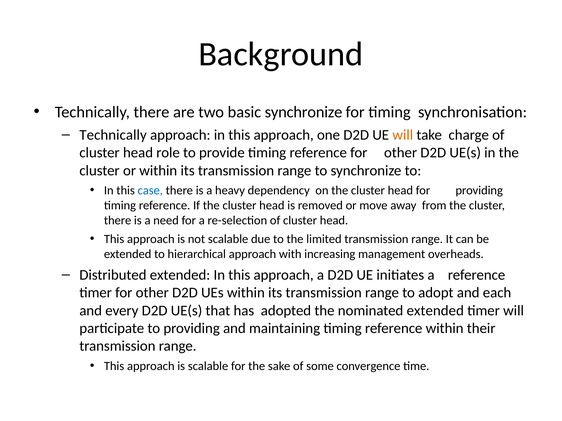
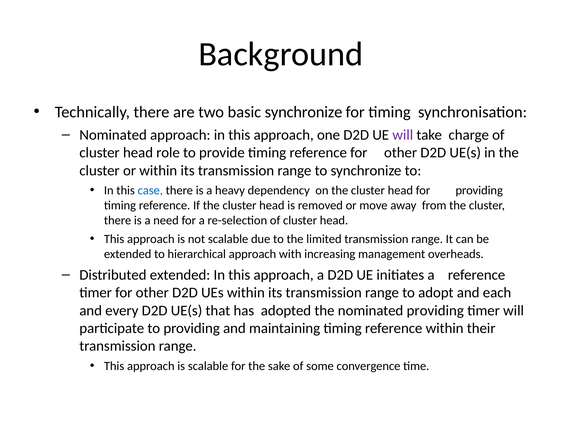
Technically at (113, 135): Technically -> Nominated
will at (403, 135) colour: orange -> purple
nominated extended: extended -> providing
